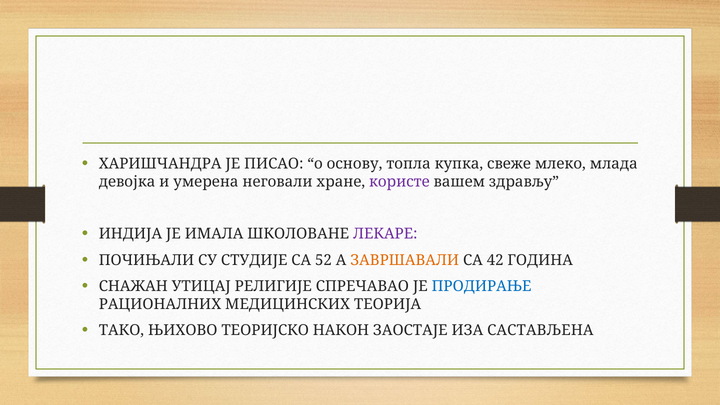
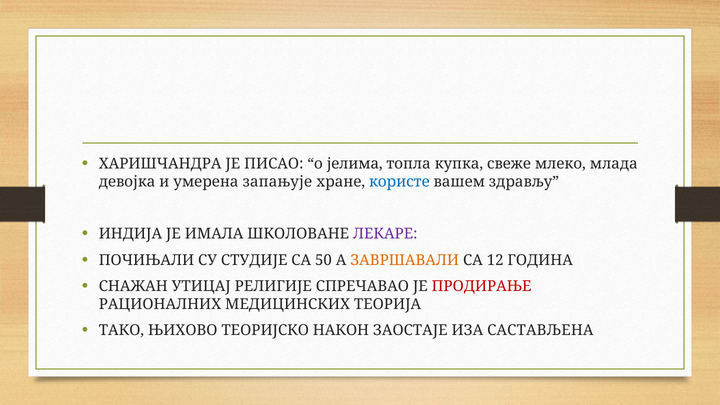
основу: основу -> јелима
неговали: неговали -> запањује
користе colour: purple -> blue
52: 52 -> 50
42: 42 -> 12
ПРОДИРАЊЕ colour: blue -> red
